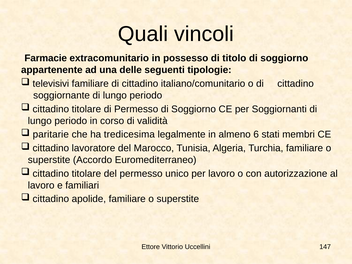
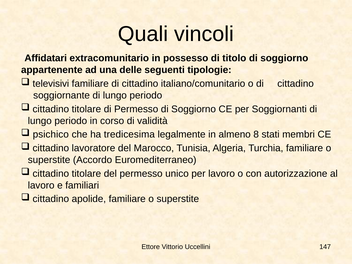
Farmacie: Farmacie -> Affidatari
paritarie: paritarie -> psichico
6: 6 -> 8
